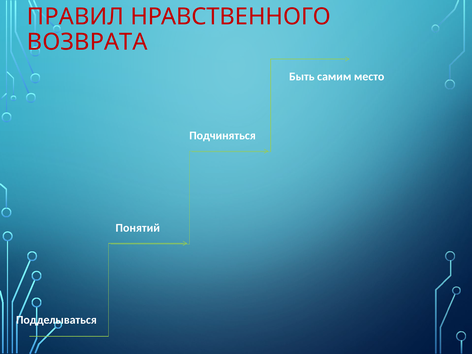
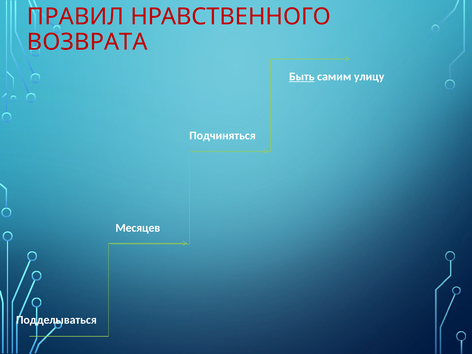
Быть underline: none -> present
место: место -> улицу
Понятий: Понятий -> Месяцев
